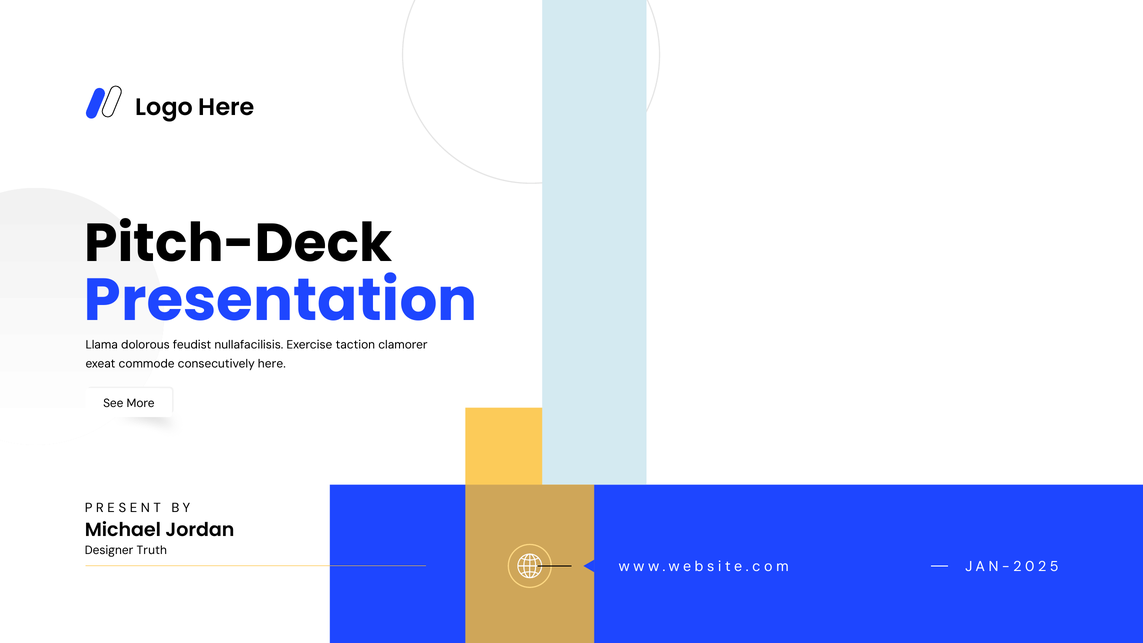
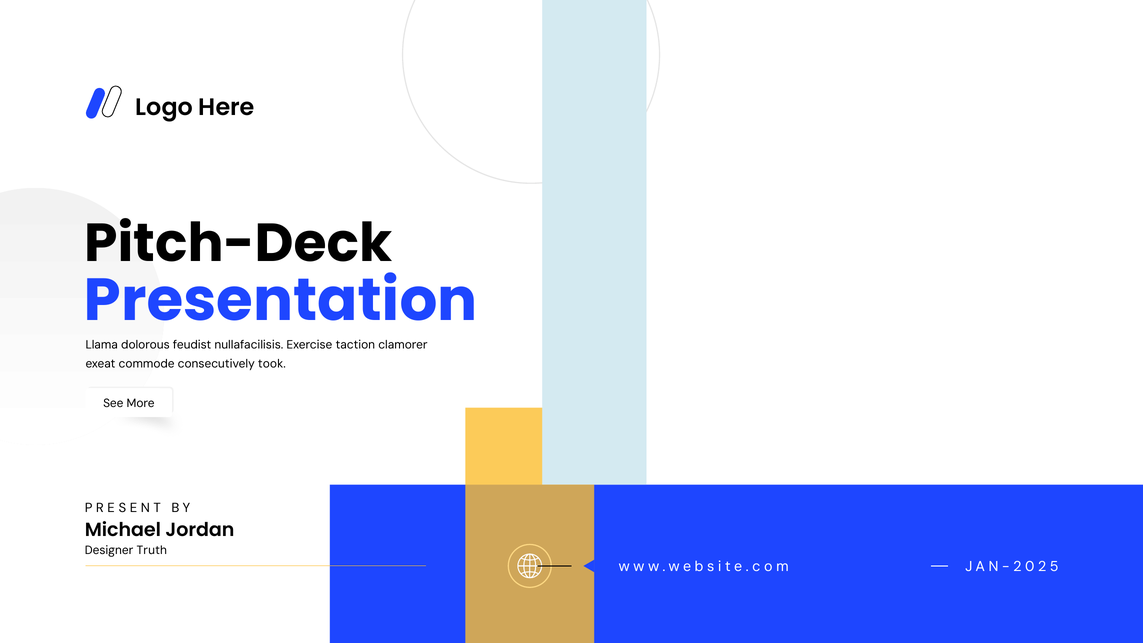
consecutively here: here -> took
